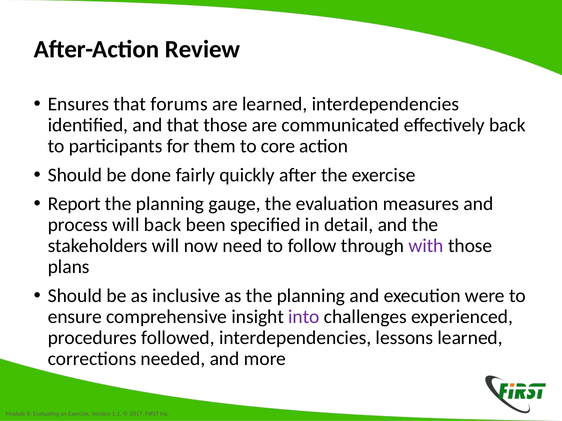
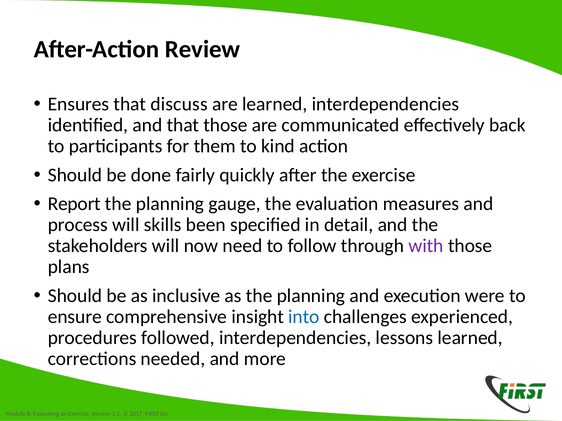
forums: forums -> discuss
core: core -> kind
will back: back -> skills
into colour: purple -> blue
